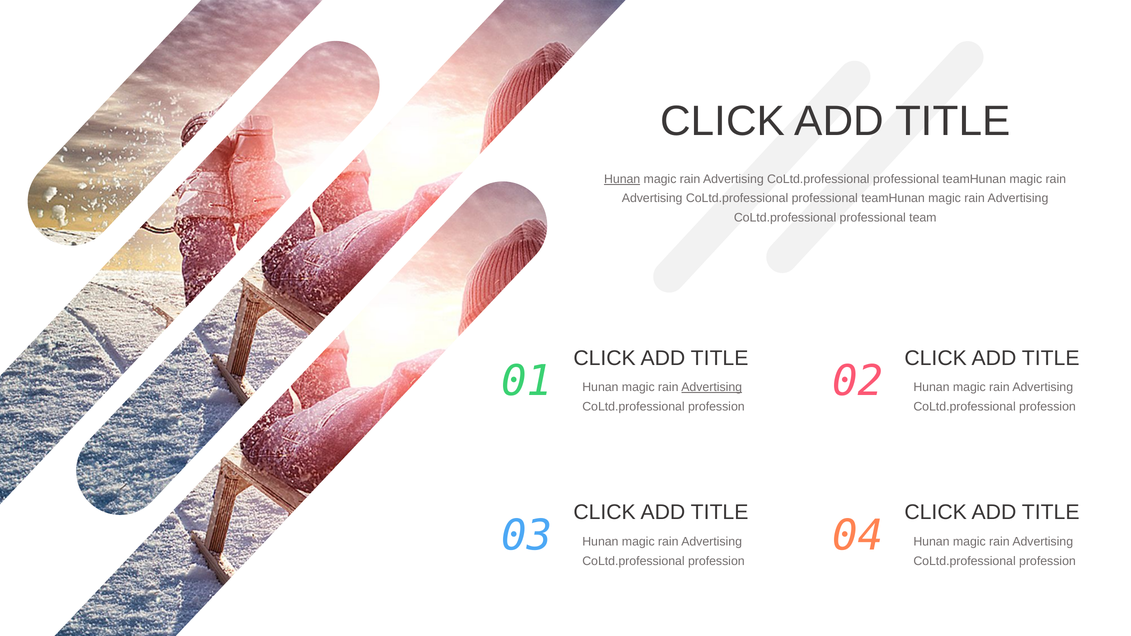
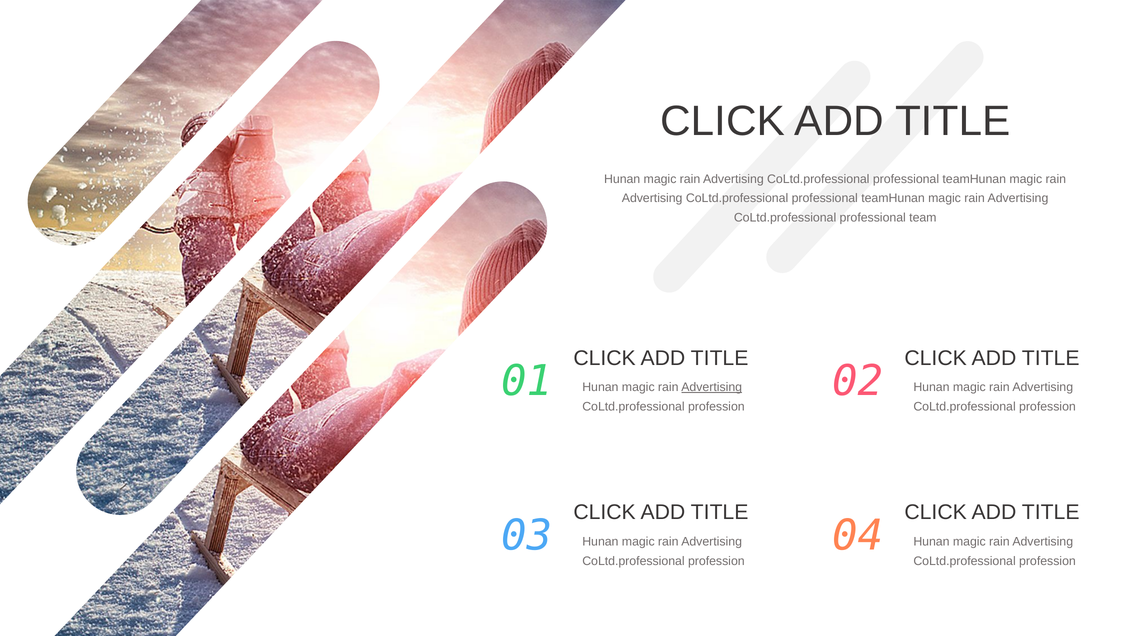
Hunan at (622, 179) underline: present -> none
